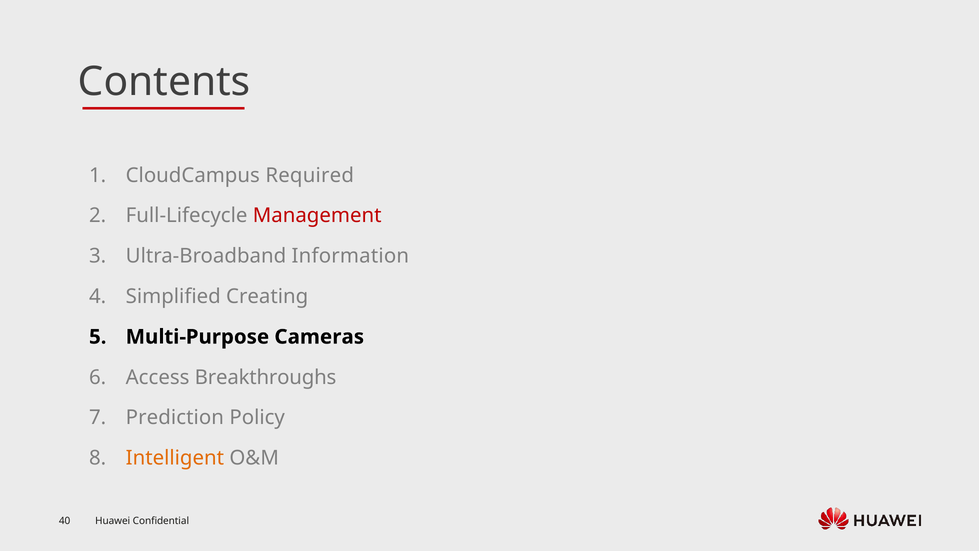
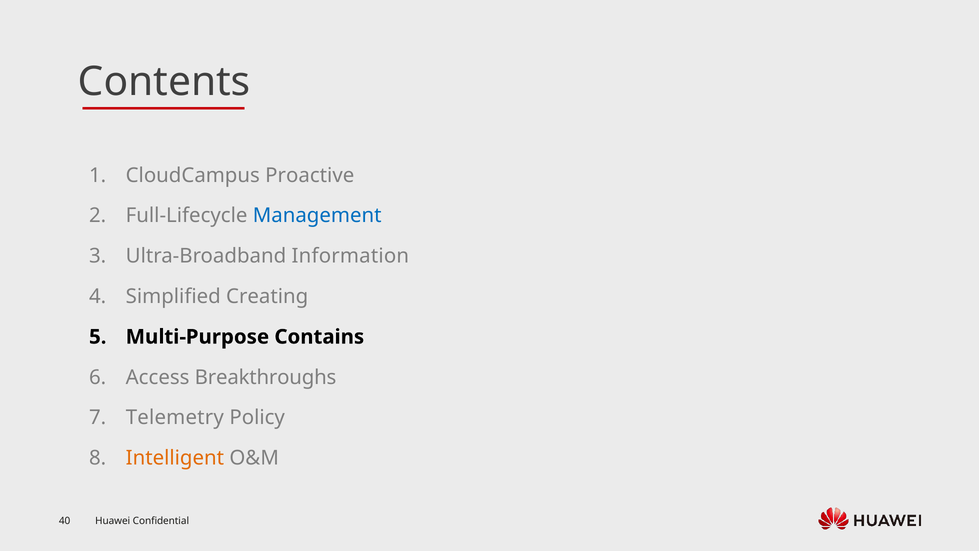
Required: Required -> Proactive
Management colour: red -> blue
Cameras: Cameras -> Contains
Prediction: Prediction -> Telemetry
